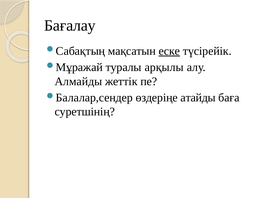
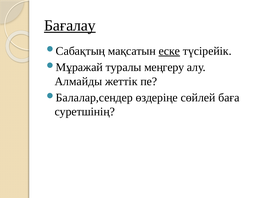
Бағалау underline: none -> present
арқылы: арқылы -> меңгеру
атайды: атайды -> сөйлей
